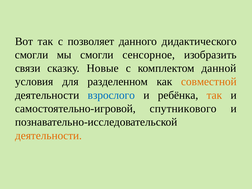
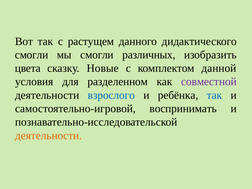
позволяет: позволяет -> растущем
сенсорное: сенсорное -> различных
связи: связи -> цвета
совместной colour: orange -> purple
так at (214, 95) colour: orange -> blue
спутникового: спутникового -> воспринимать
